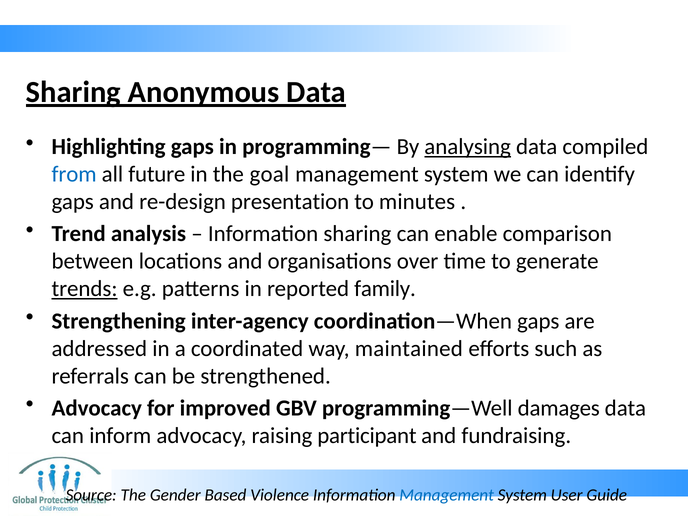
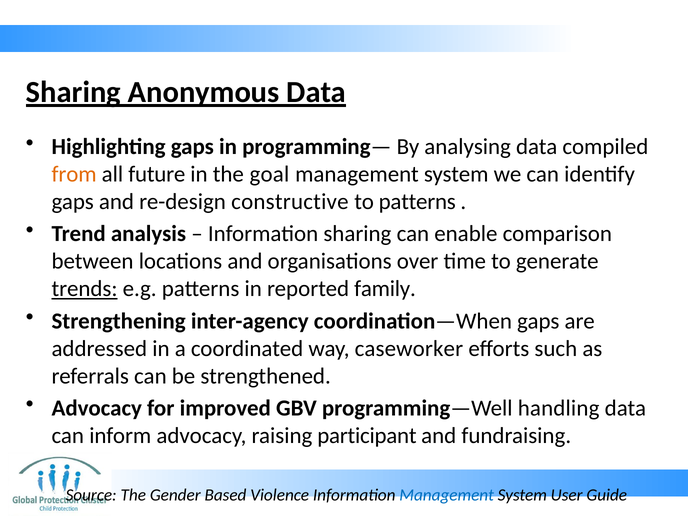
analysing underline: present -> none
from colour: blue -> orange
presentation: presentation -> constructive
to minutes: minutes -> patterns
maintained: maintained -> caseworker
damages: damages -> handling
